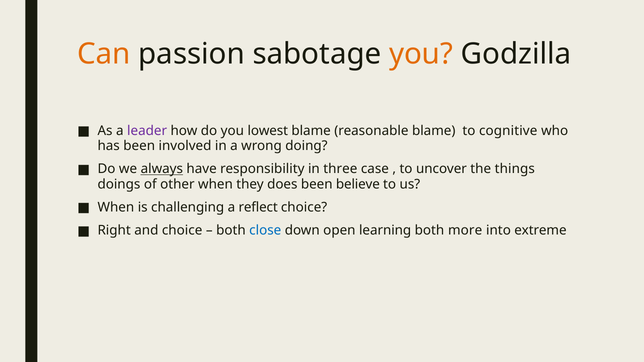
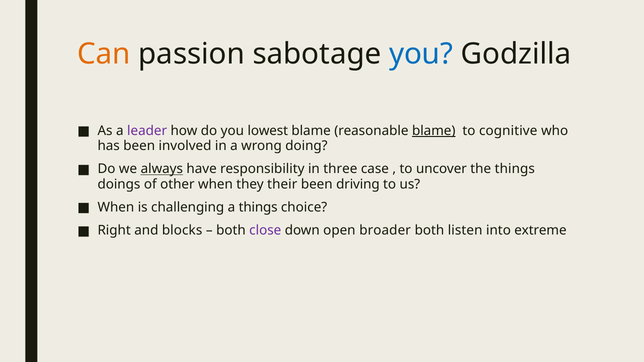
you at (421, 54) colour: orange -> blue
blame at (434, 131) underline: none -> present
does: does -> their
believe: believe -> driving
a reflect: reflect -> things
and choice: choice -> blocks
close colour: blue -> purple
learning: learning -> broader
more: more -> listen
